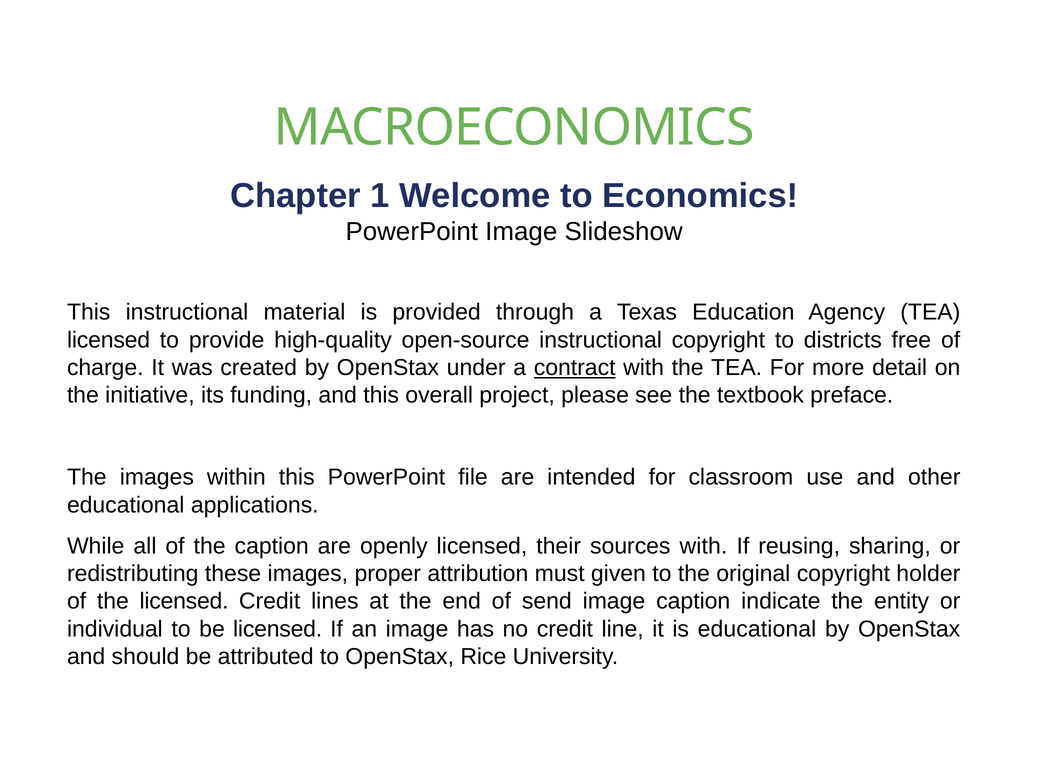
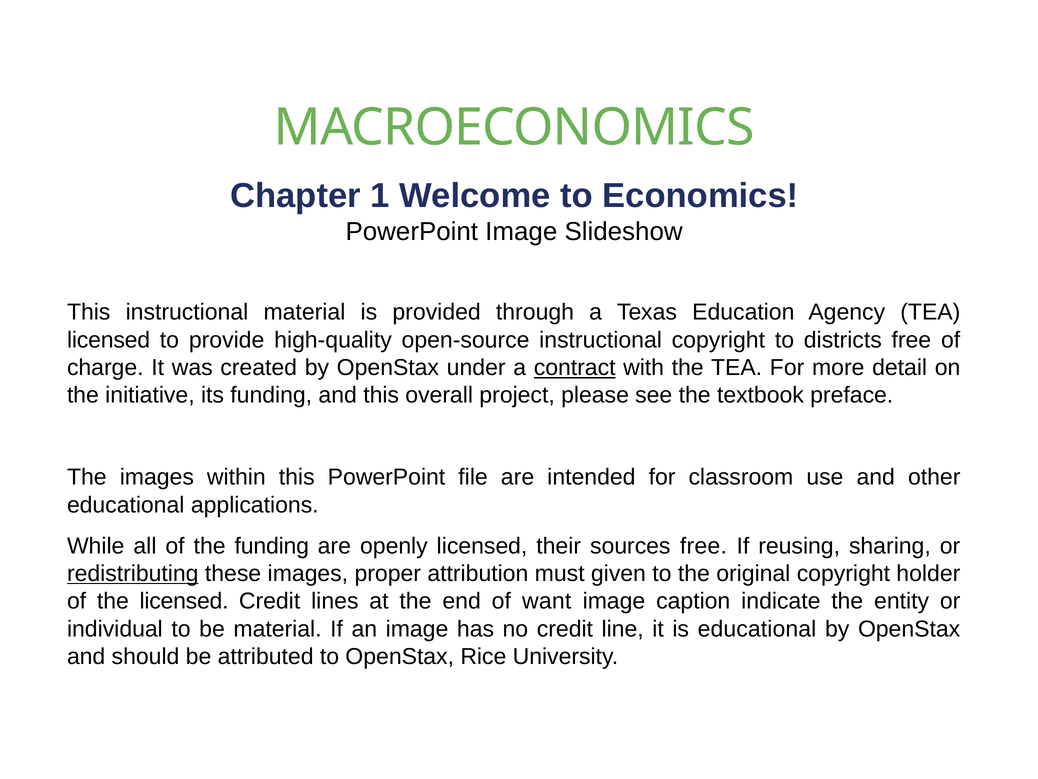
the caption: caption -> funding
sources with: with -> free
redistributing underline: none -> present
send: send -> want
be licensed: licensed -> material
